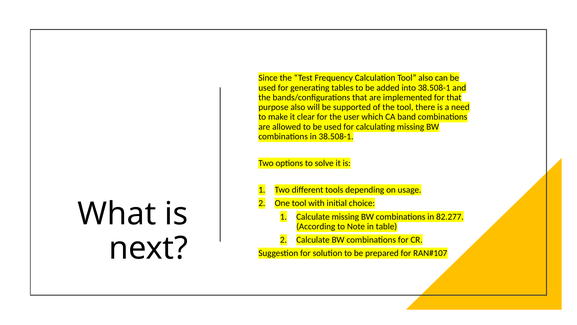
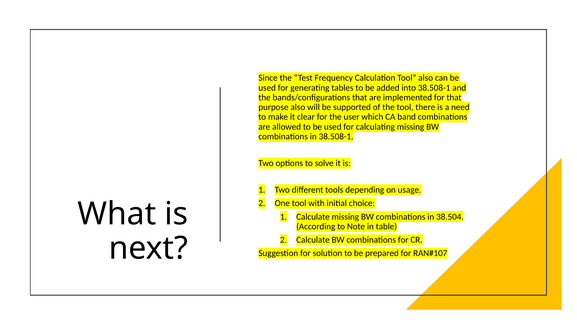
82.277: 82.277 -> 38.504
